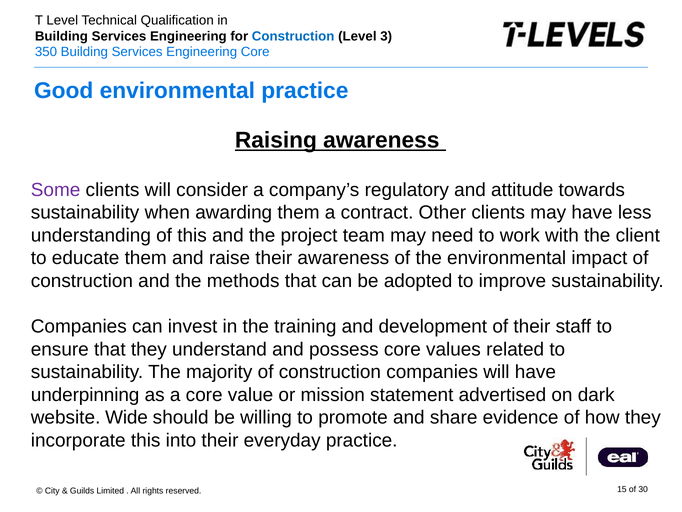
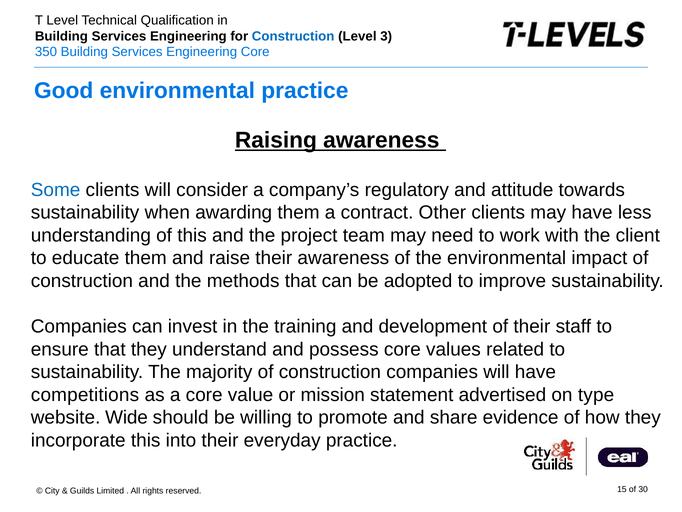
Some colour: purple -> blue
underpinning: underpinning -> competitions
dark: dark -> type
